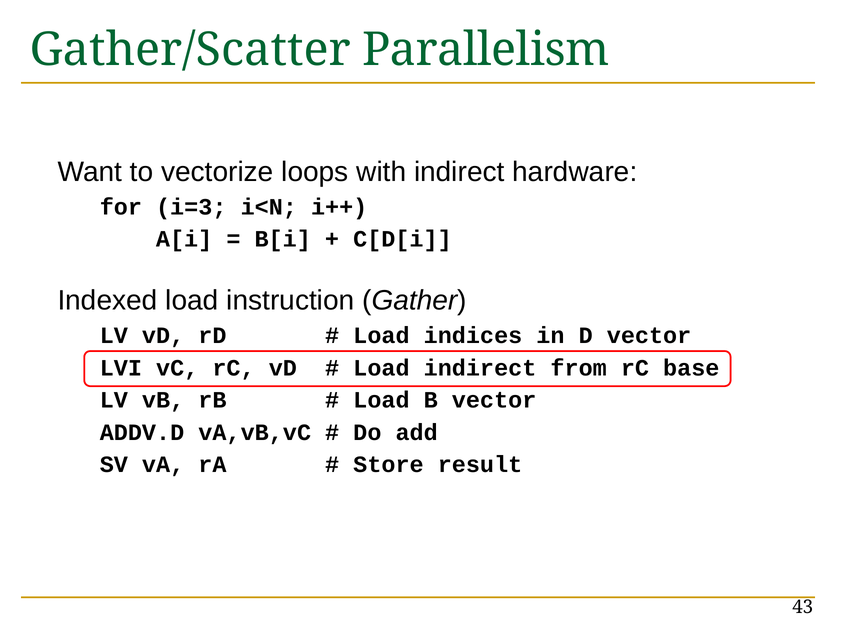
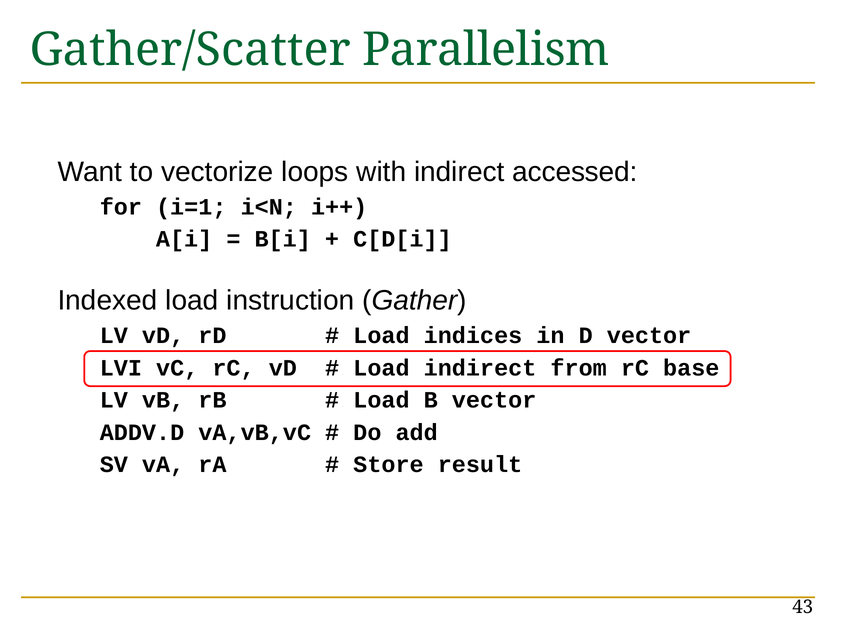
hardware: hardware -> accessed
i=3: i=3 -> i=1
